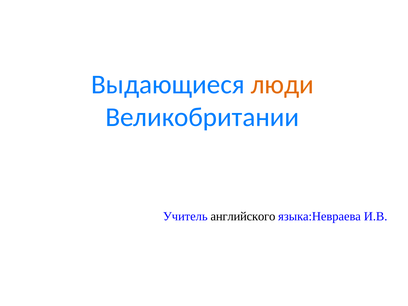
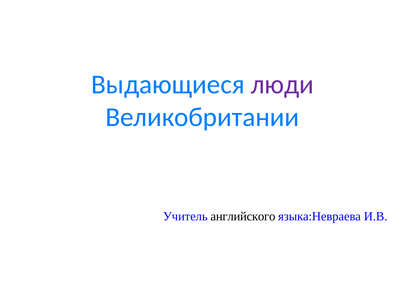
люди colour: orange -> purple
